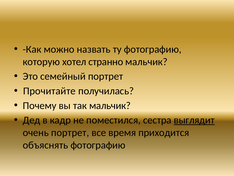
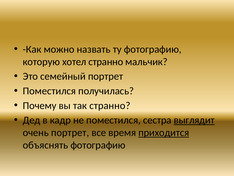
Прочитайте at (49, 91): Прочитайте -> Поместился
так мальчик: мальчик -> странно
приходится underline: none -> present
